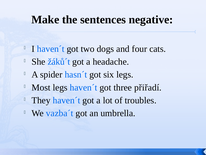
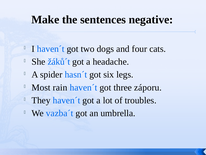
Most legs: legs -> rain
přiřadí: přiřadí -> záporu
